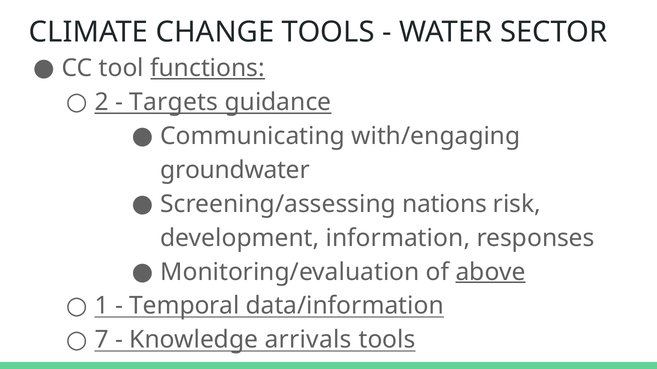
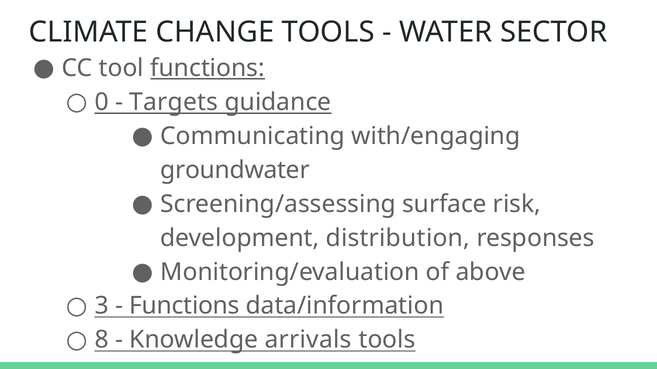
2: 2 -> 0
nations: nations -> surface
information: information -> distribution
above underline: present -> none
1: 1 -> 3
Temporal at (184, 306): Temporal -> Functions
7: 7 -> 8
